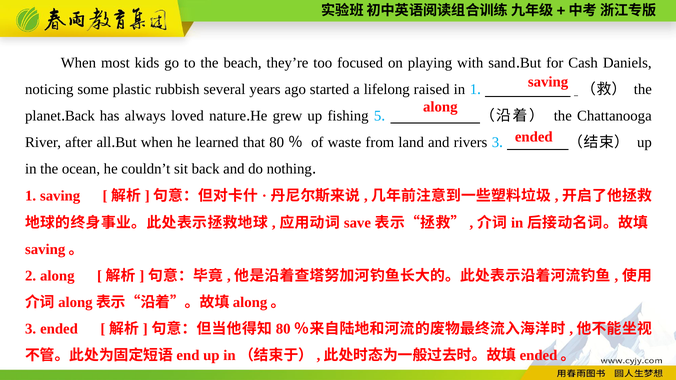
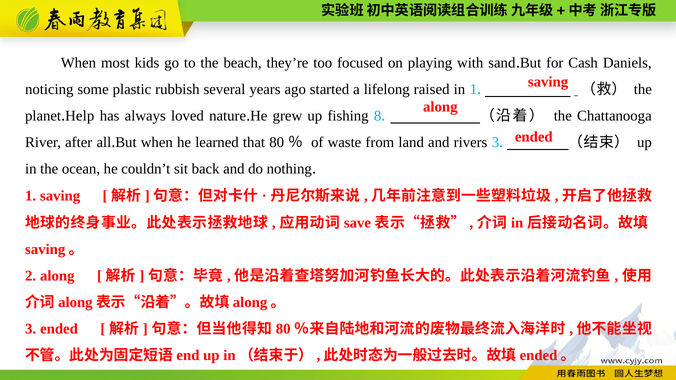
Back at (80, 116): Back -> Help
5: 5 -> 8
